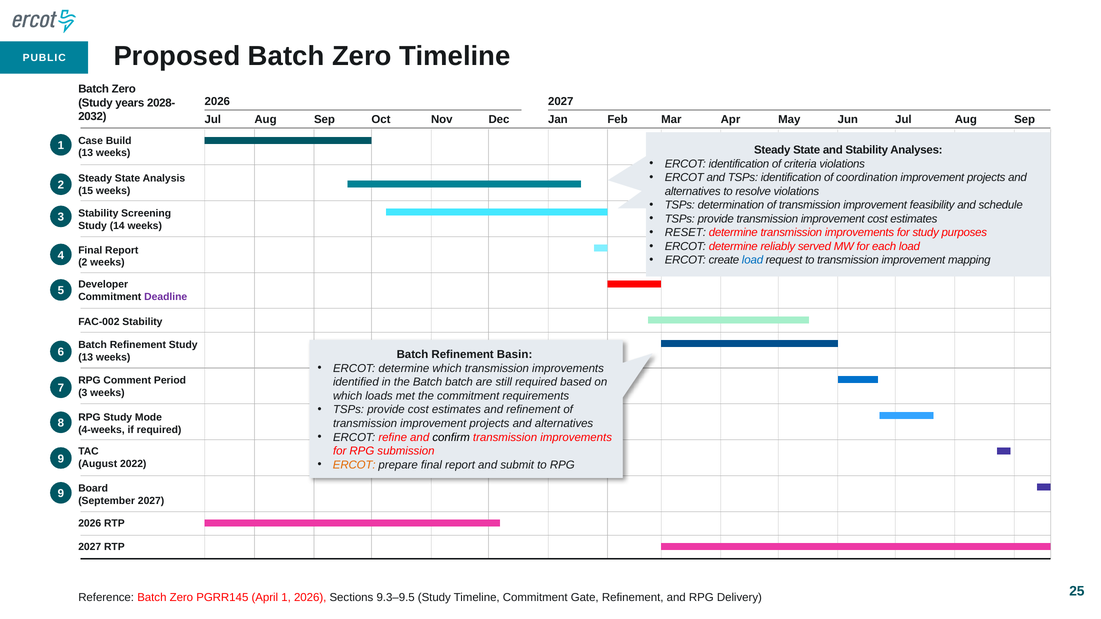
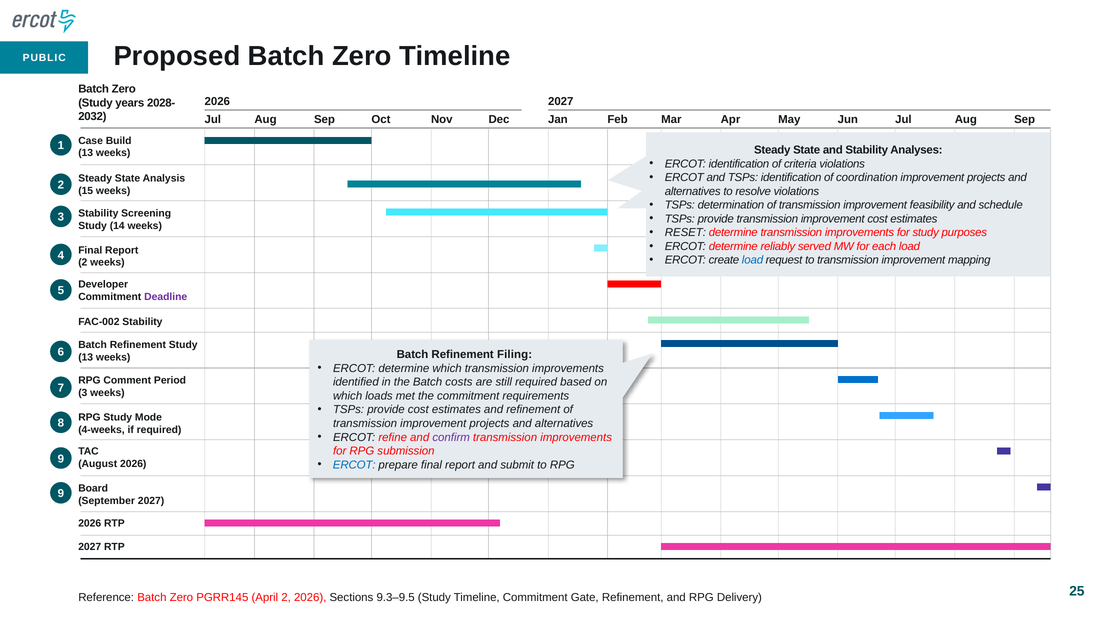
Basin: Basin -> Filing
Batch batch: batch -> costs
confirm colour: black -> purple
ERCOT at (354, 465) colour: orange -> blue
August 2022: 2022 -> 2026
April 1: 1 -> 2
